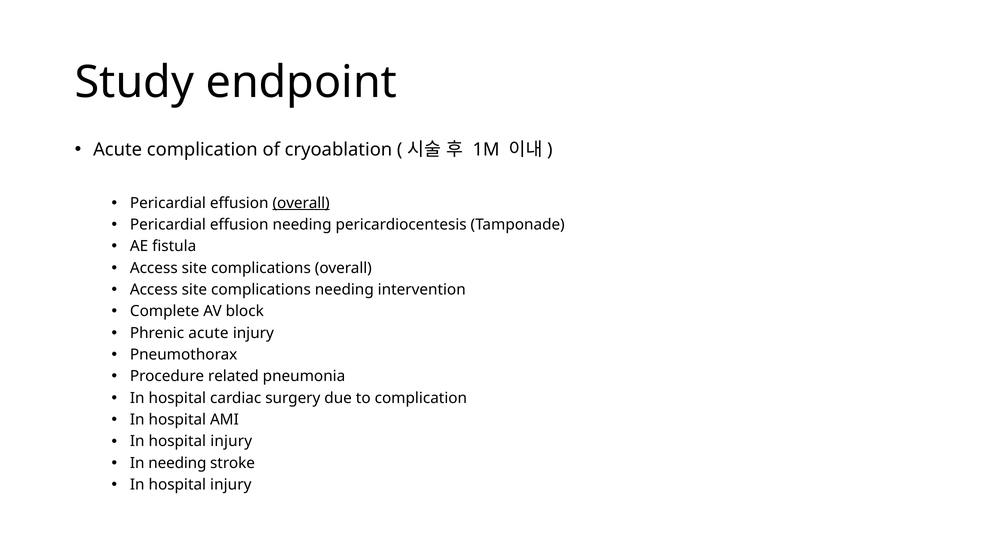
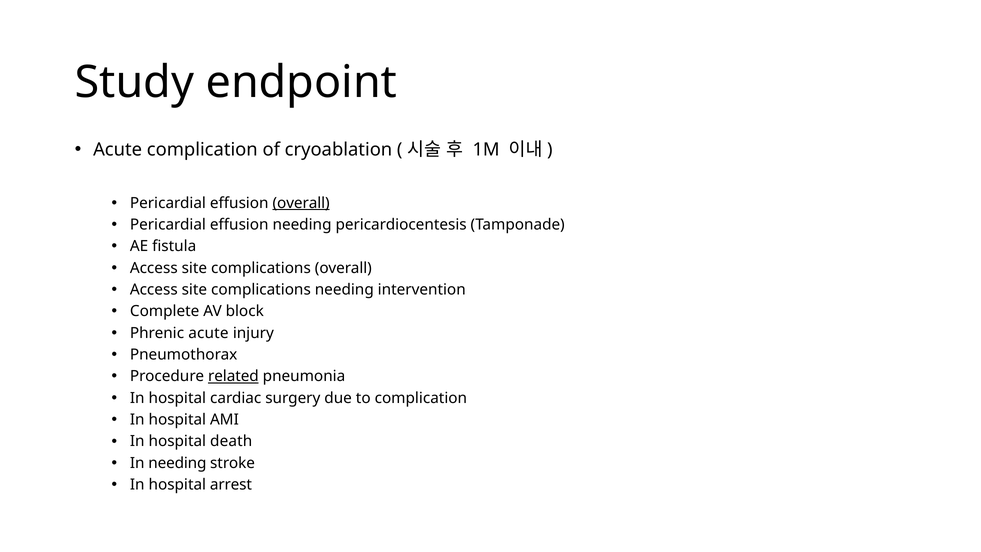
related underline: none -> present
injury at (231, 441): injury -> death
injury at (231, 485): injury -> arrest
